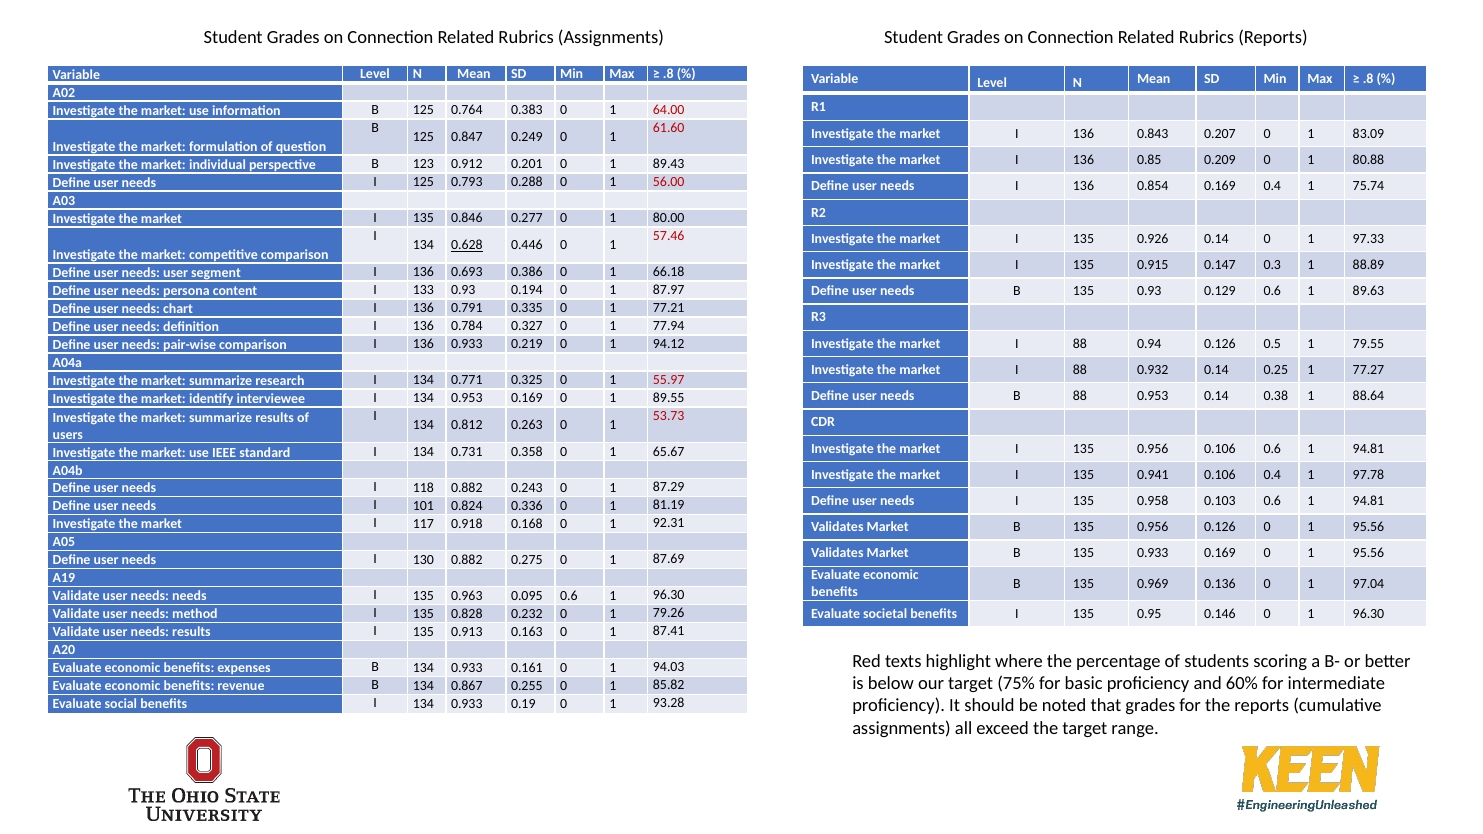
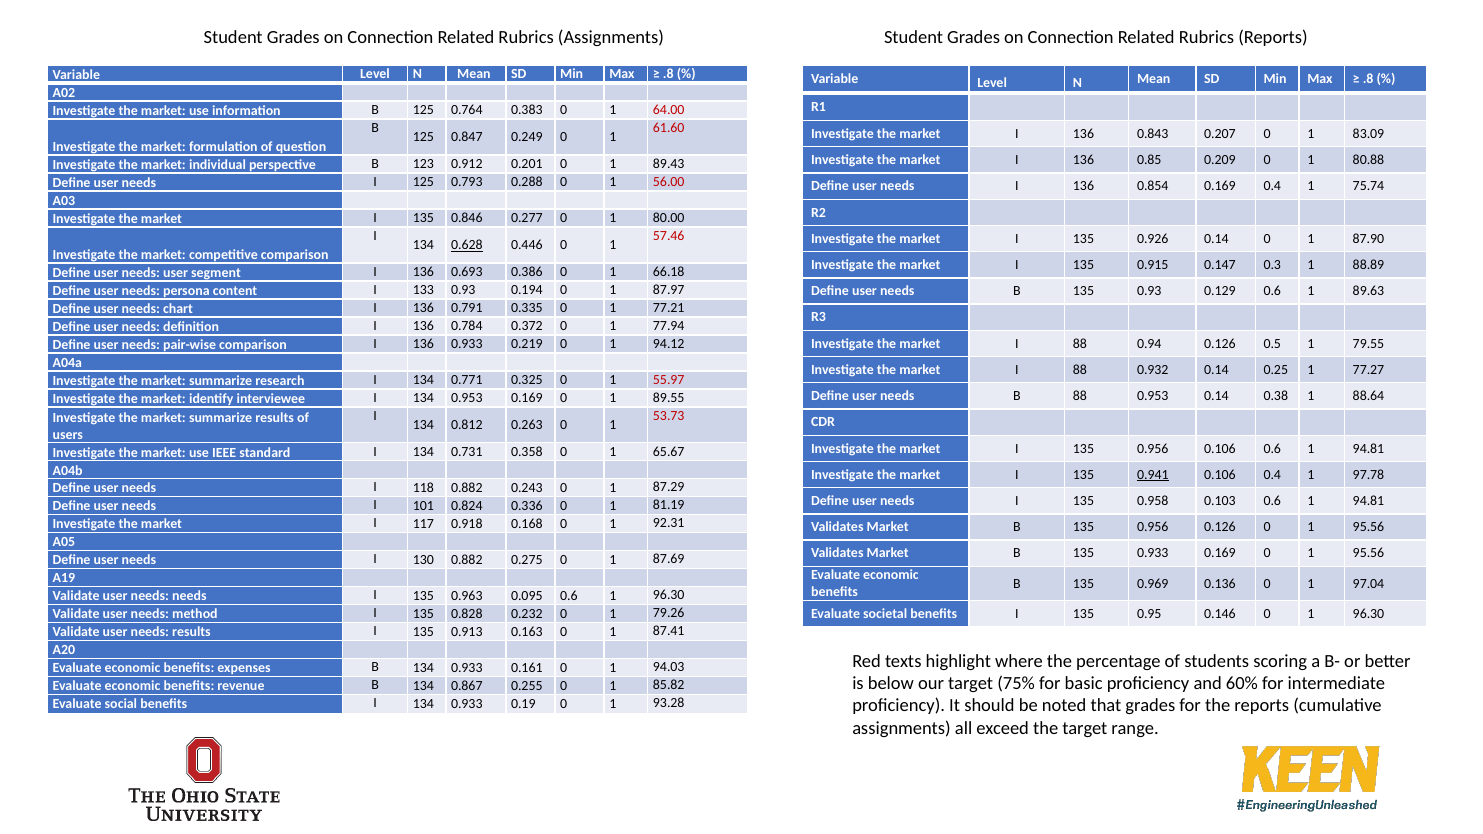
97.33: 97.33 -> 87.90
0.327: 0.327 -> 0.372
0.941 underline: none -> present
